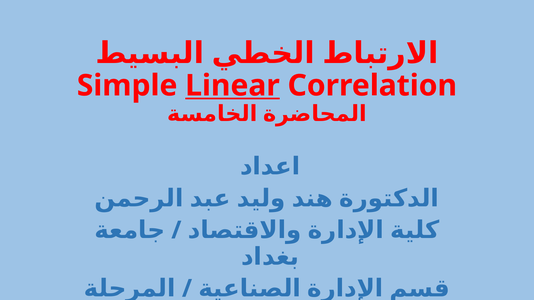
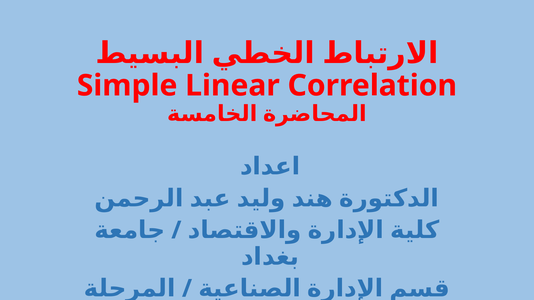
Linear underline: present -> none
